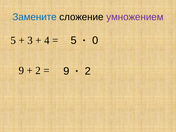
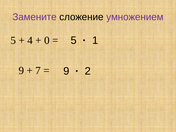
Замените colour: blue -> purple
0: 0 -> 1
3: 3 -> 4
4: 4 -> 0
2 at (38, 70): 2 -> 7
